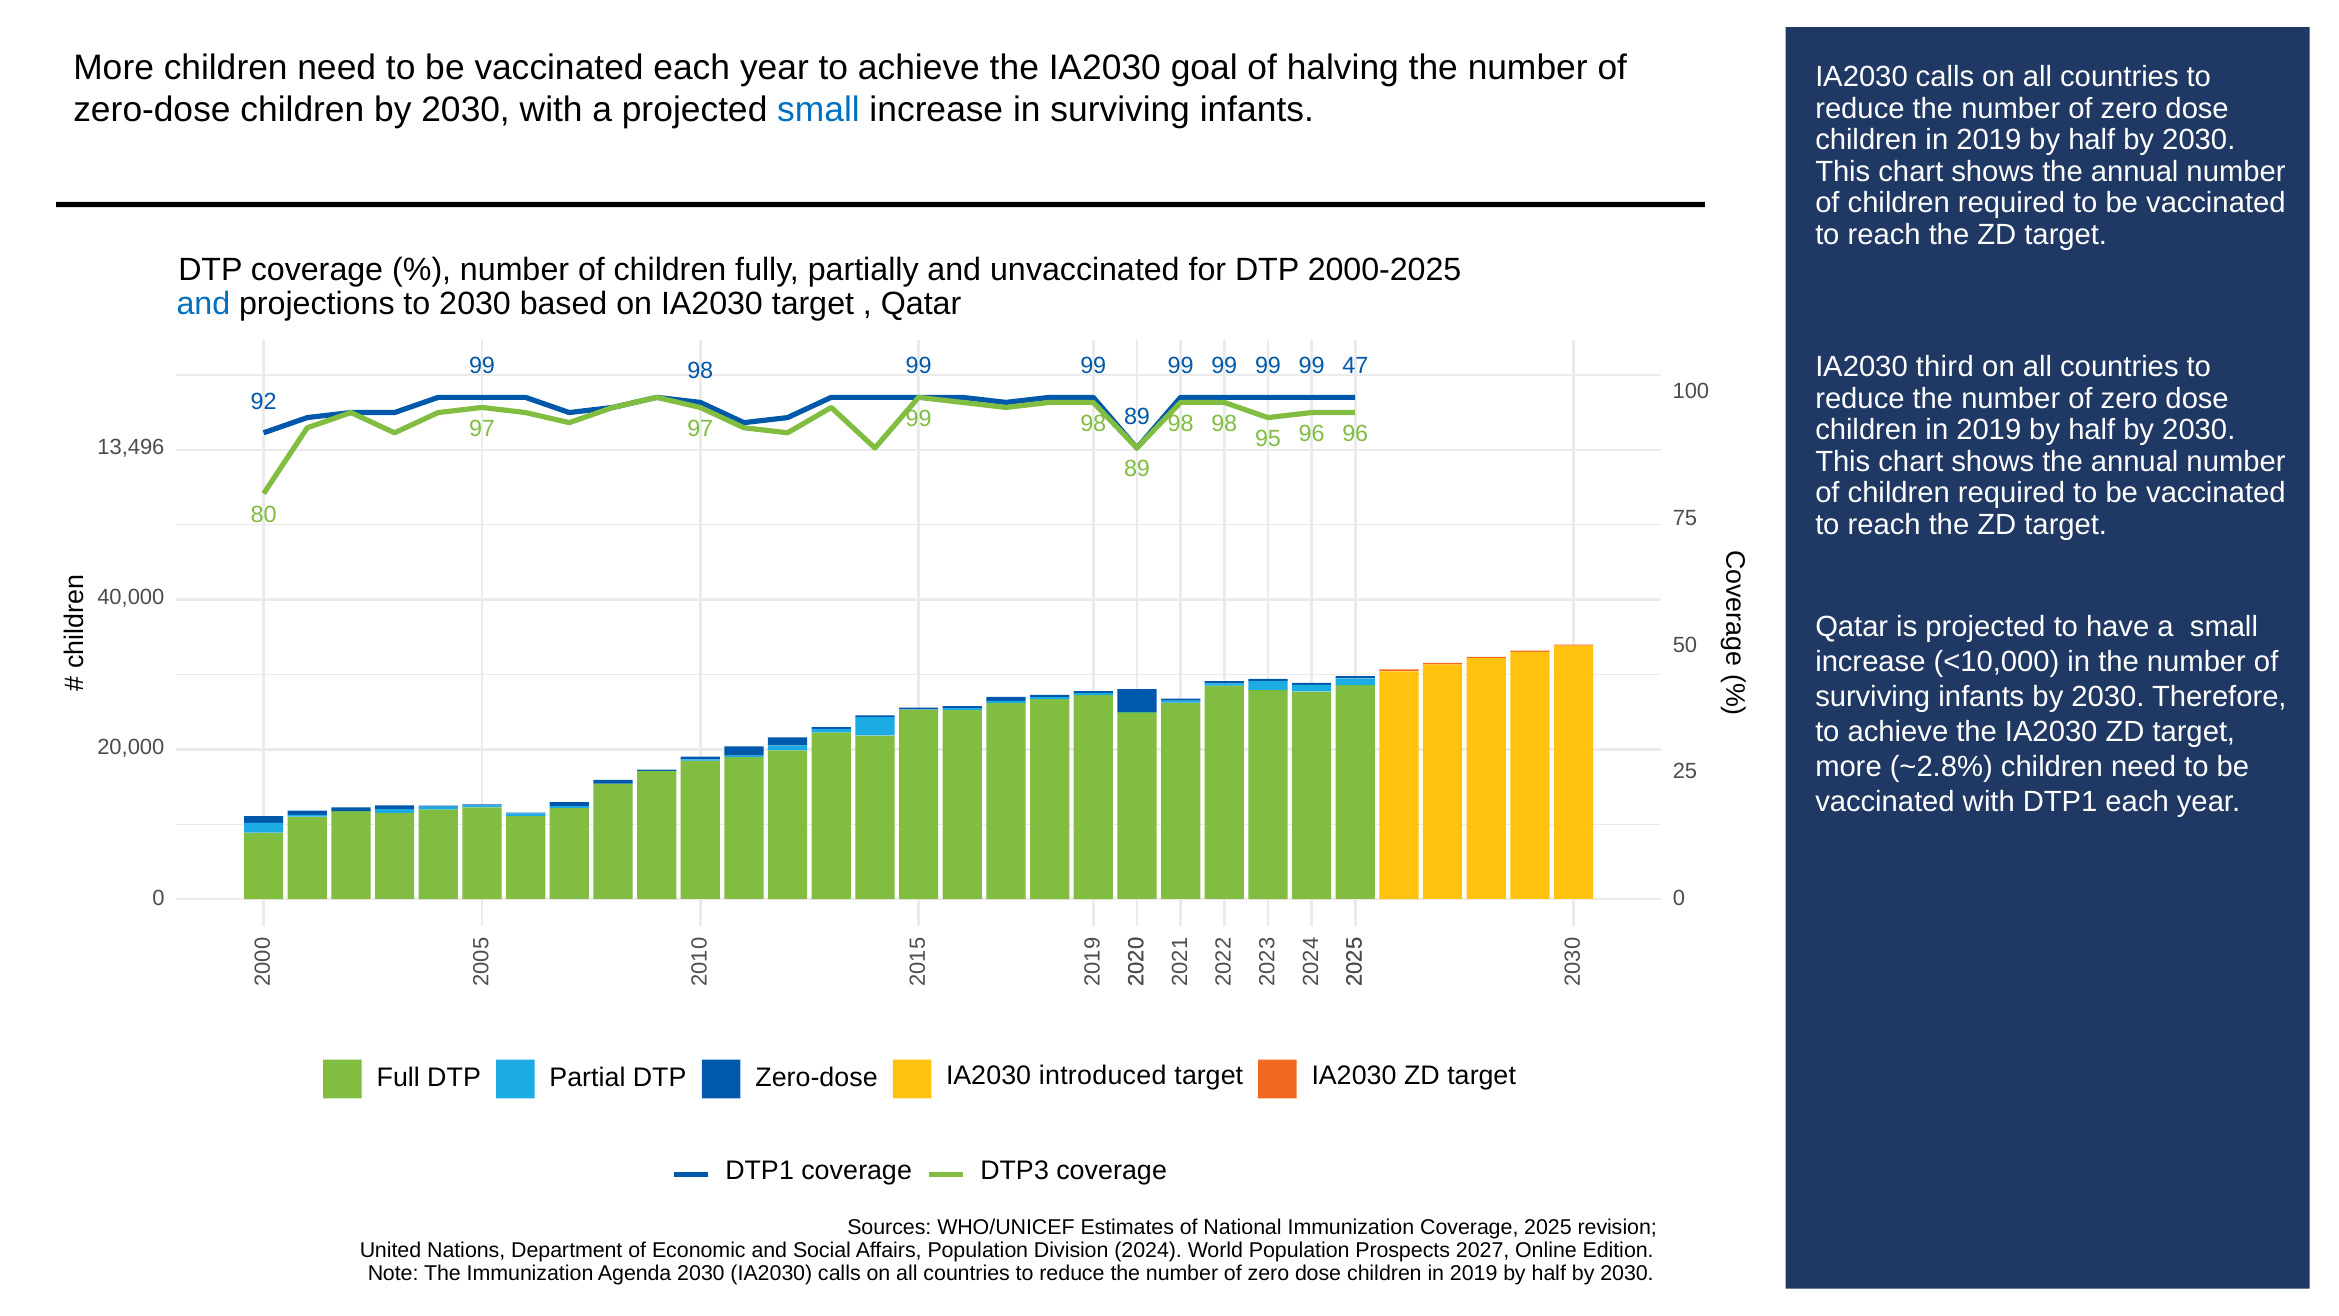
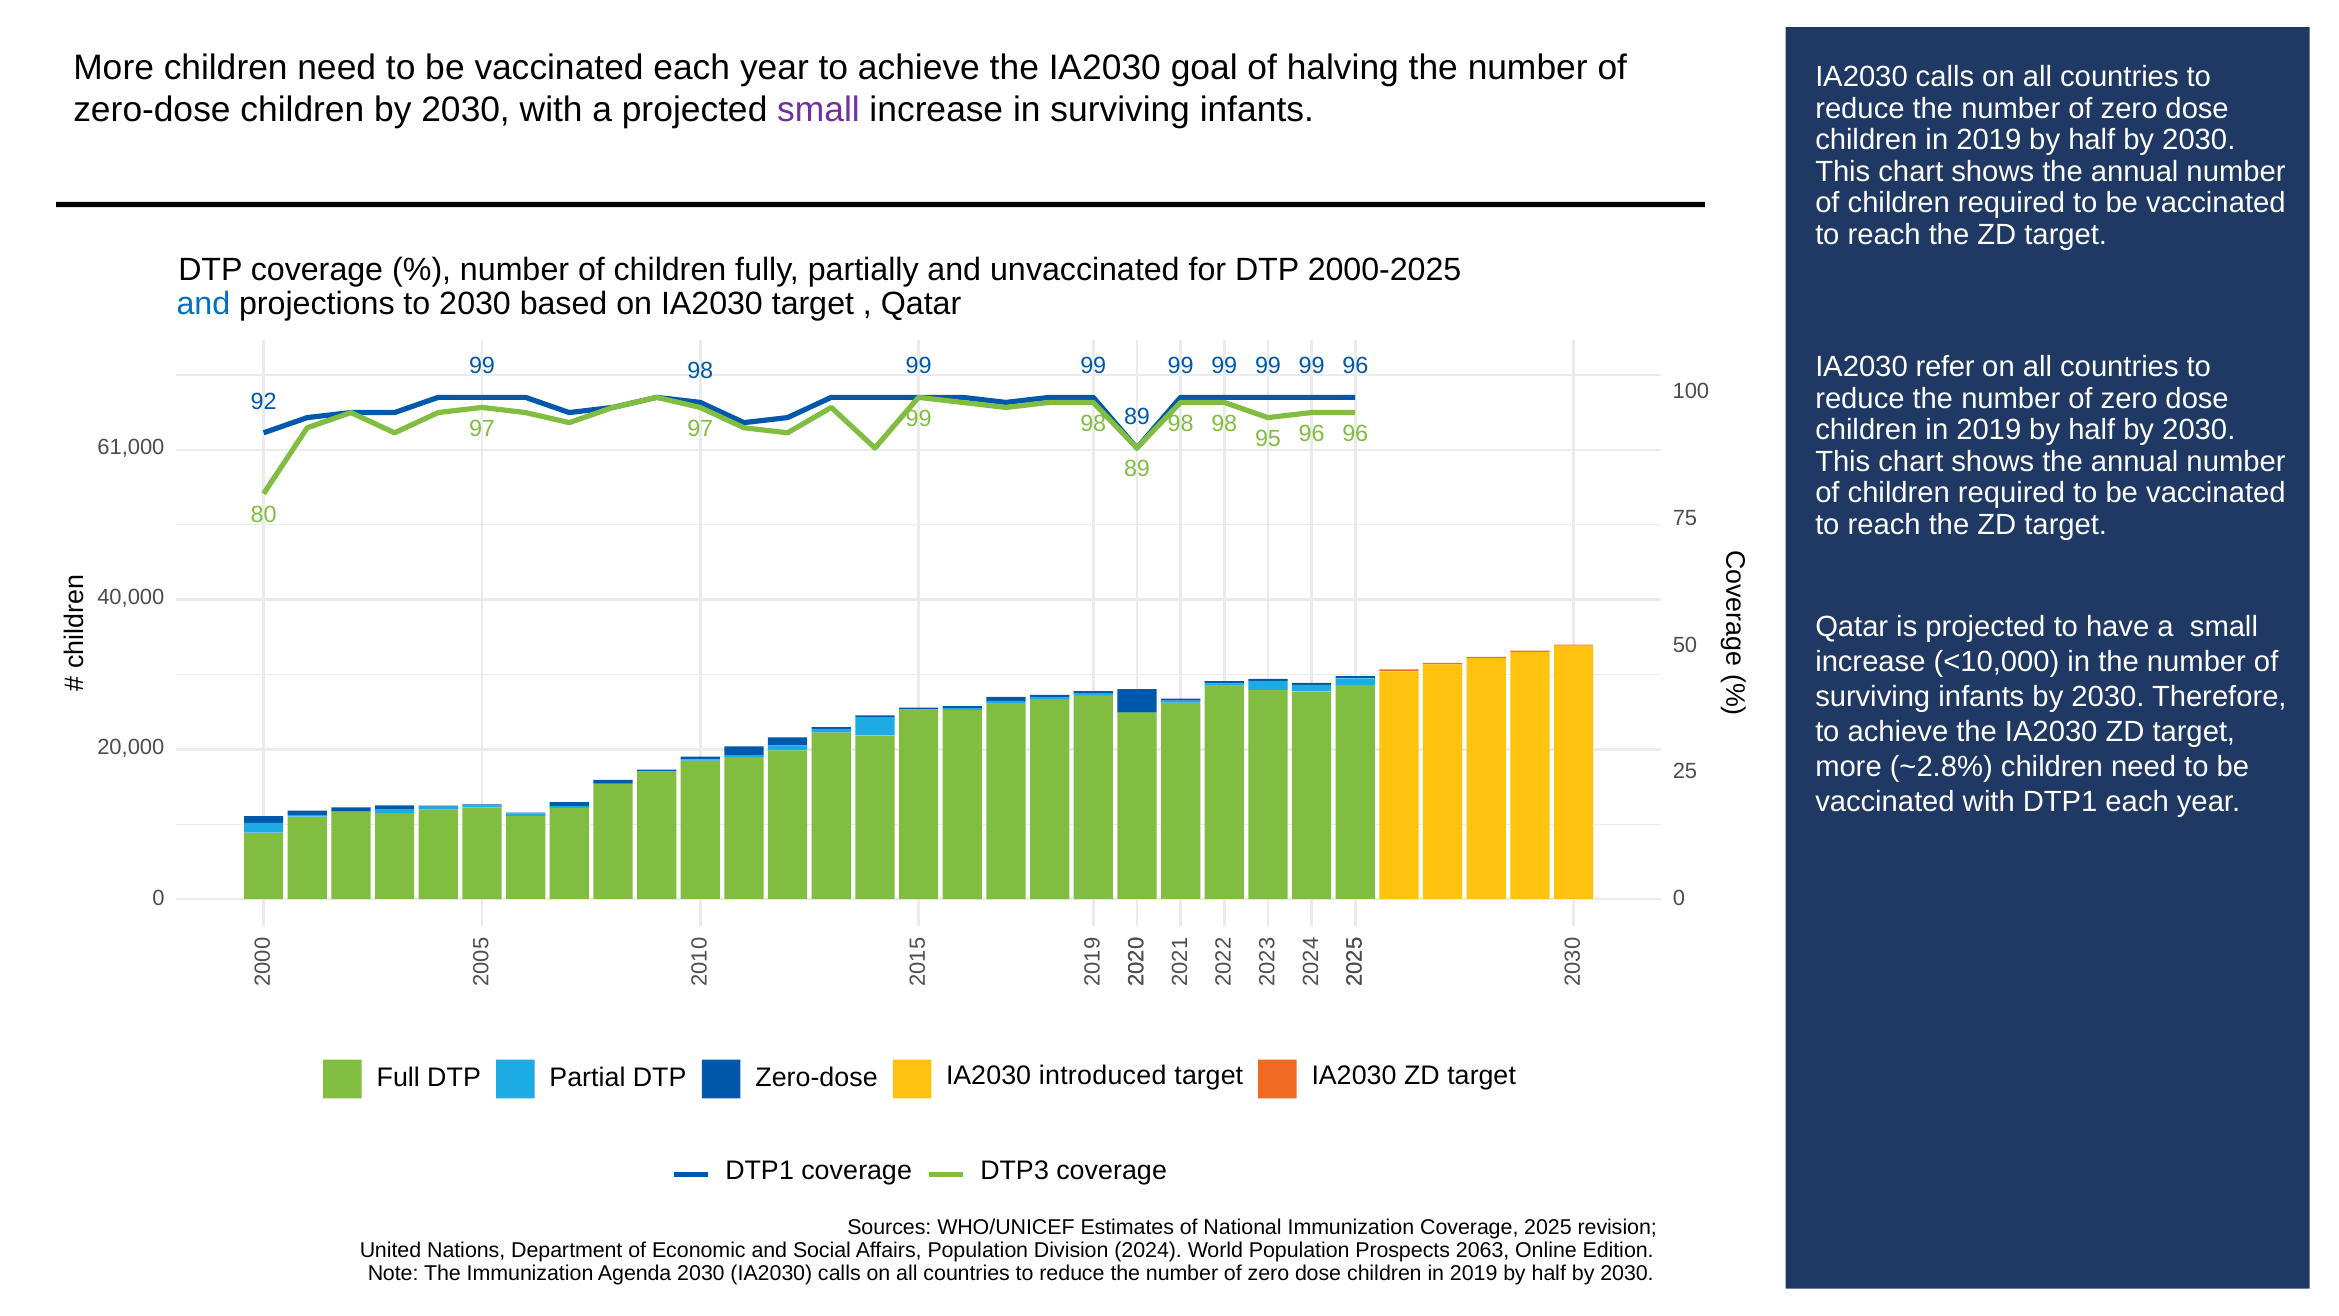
small at (818, 110) colour: blue -> purple
third: third -> refer
99 47: 47 -> 96
13,496: 13,496 -> 61,000
2027: 2027 -> 2063
